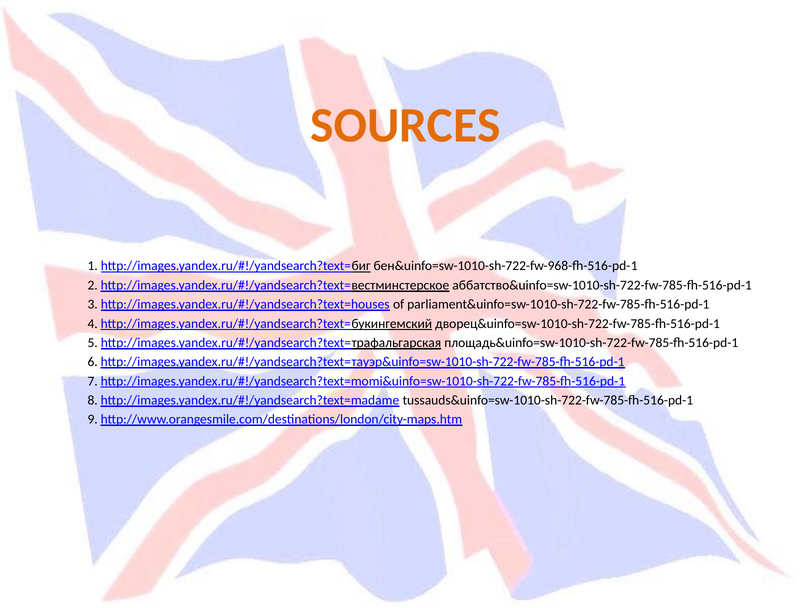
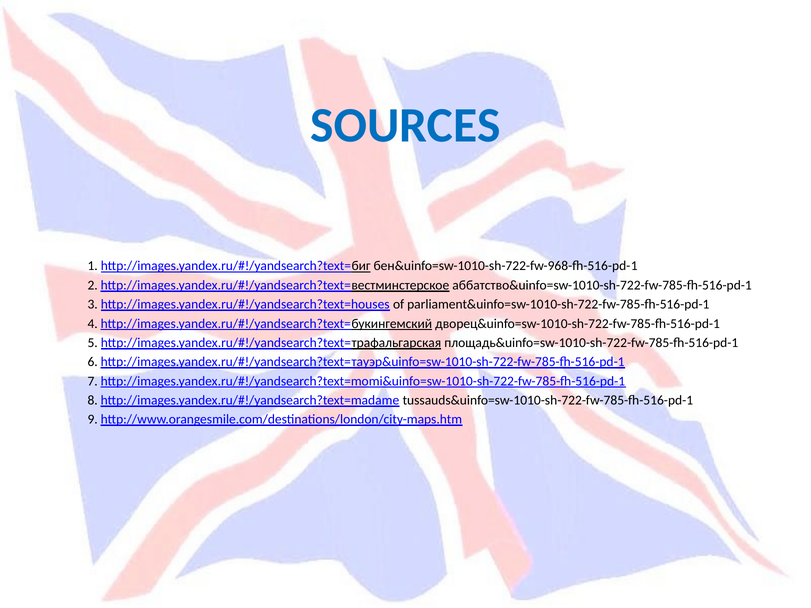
SOURCES colour: orange -> blue
